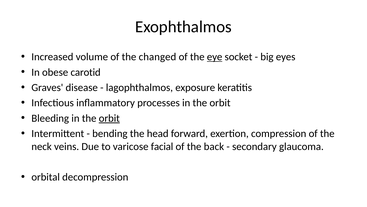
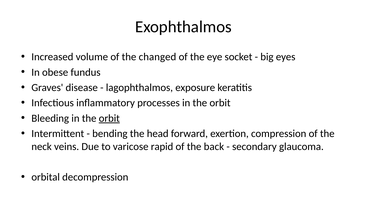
eye underline: present -> none
carotid: carotid -> fundus
facial: facial -> rapid
